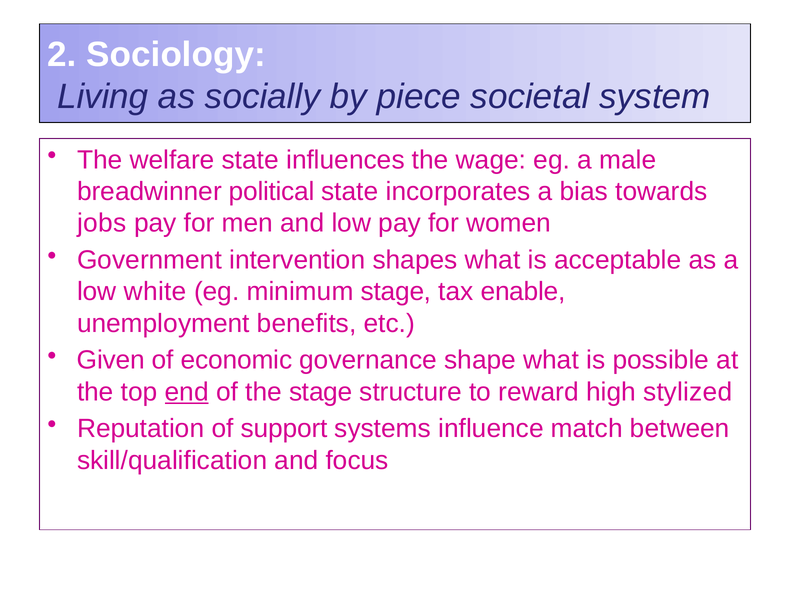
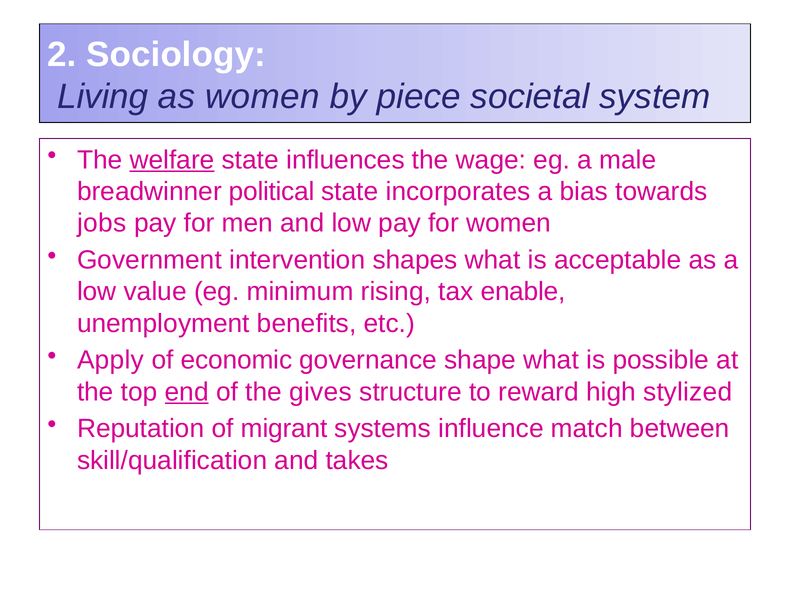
as socially: socially -> women
welfare underline: none -> present
white: white -> value
minimum stage: stage -> rising
Given: Given -> Apply
the stage: stage -> gives
support: support -> migrant
focus: focus -> takes
